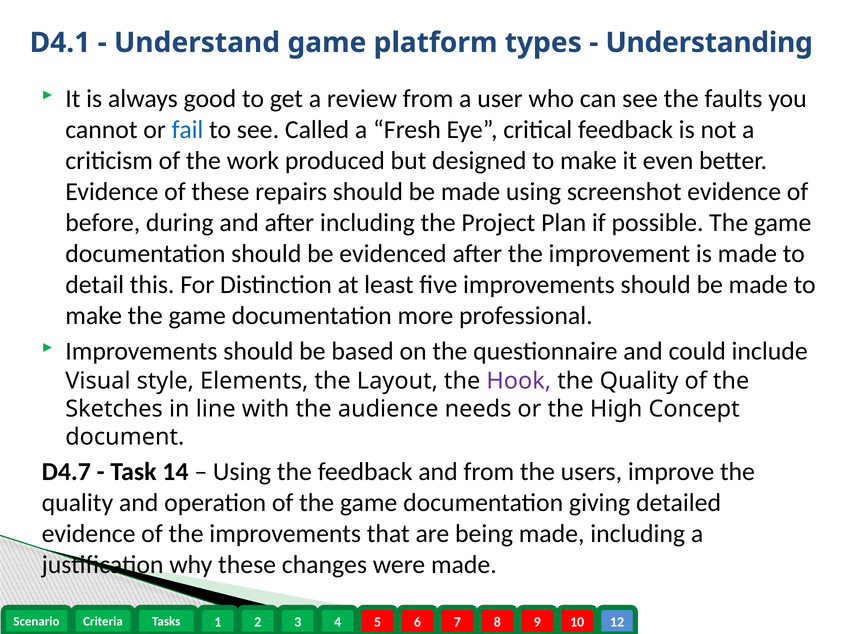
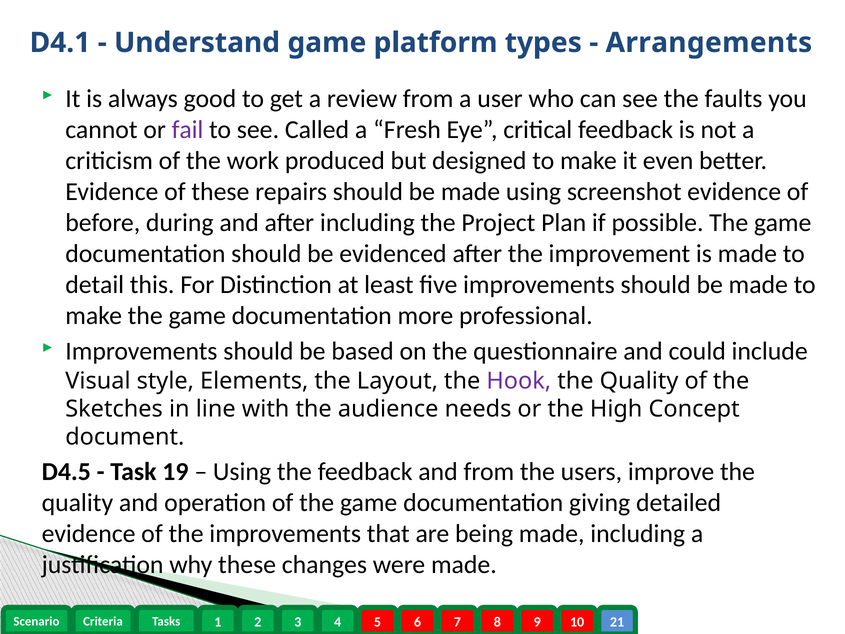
Understanding: Understanding -> Arrangements
fail colour: blue -> purple
D4.7: D4.7 -> D4.5
14: 14 -> 19
12: 12 -> 21
